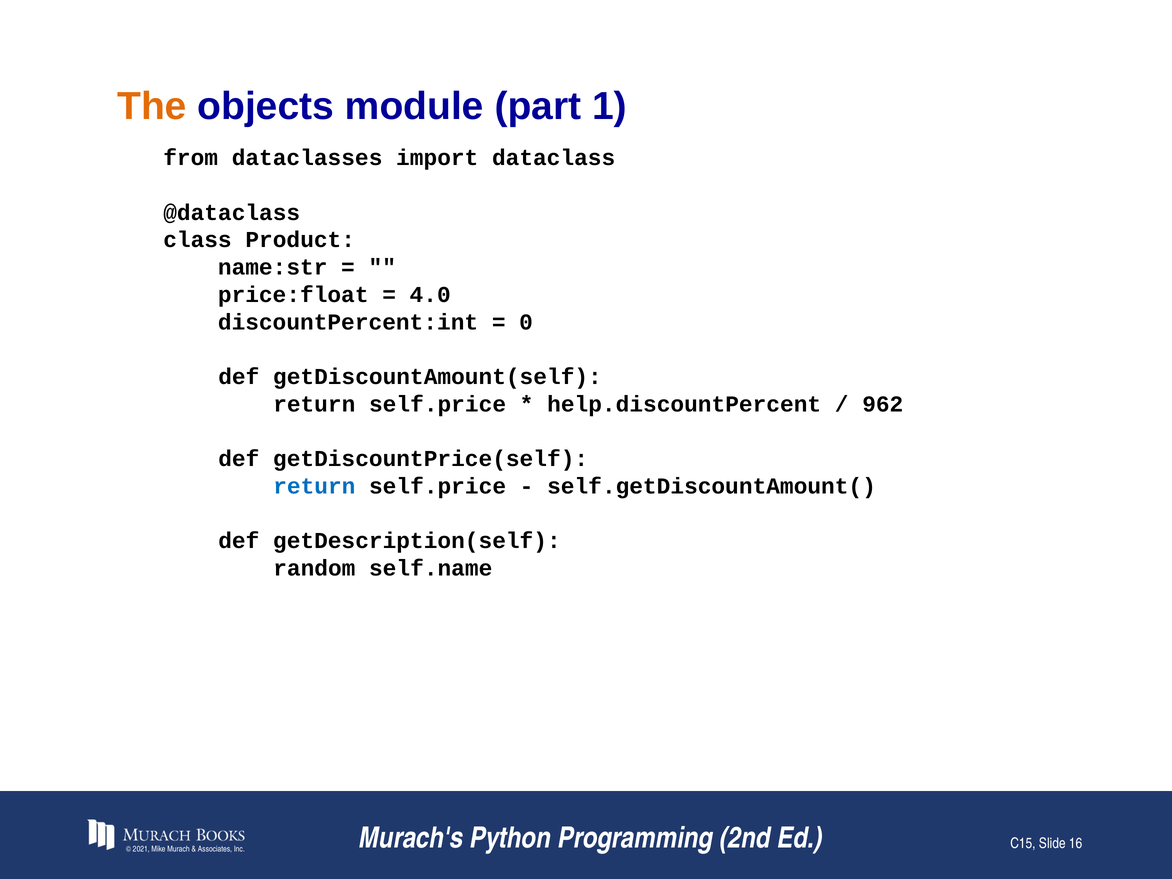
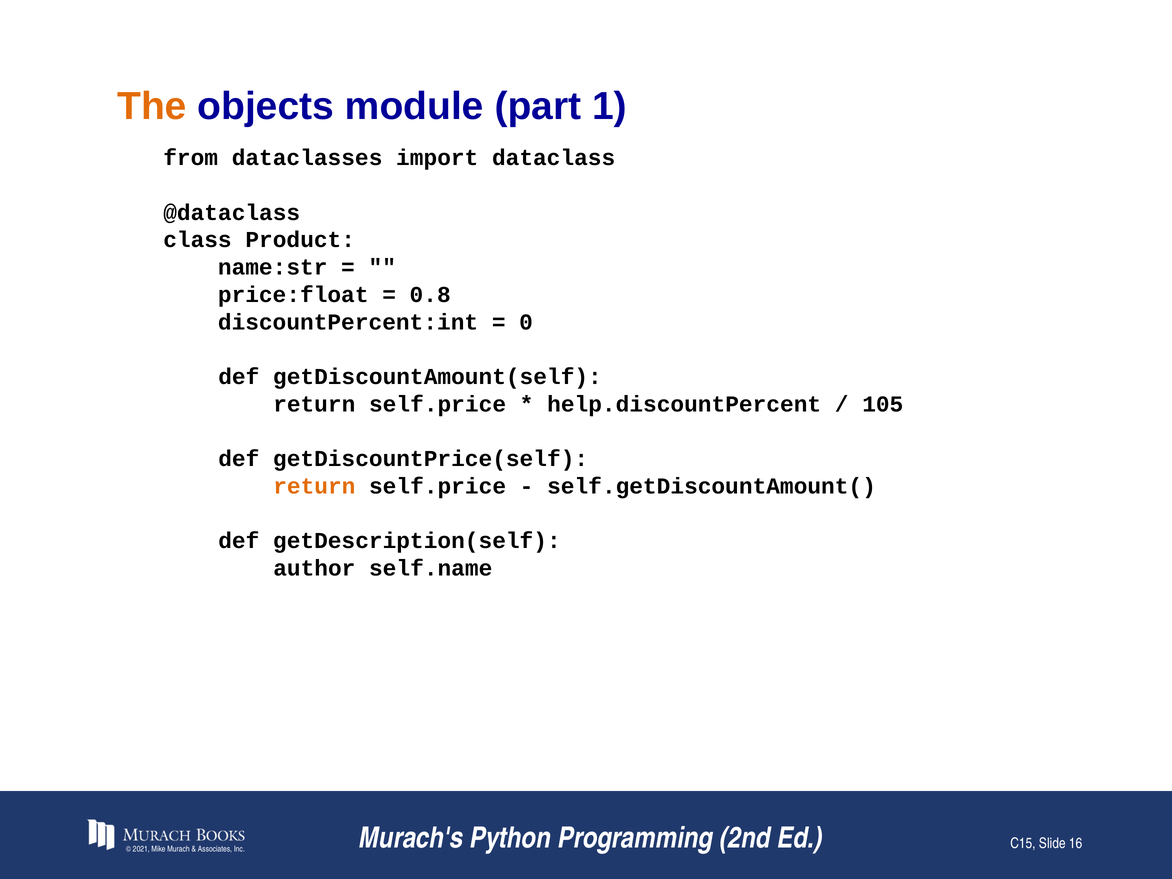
4.0: 4.0 -> 0.8
962: 962 -> 105
return at (314, 486) colour: blue -> orange
random: random -> author
